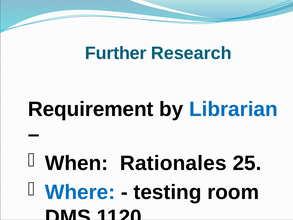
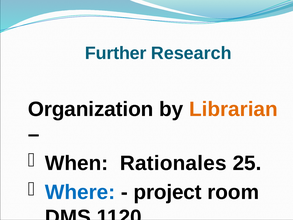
Requirement: Requirement -> Organization
Librarian colour: blue -> orange
testing: testing -> project
